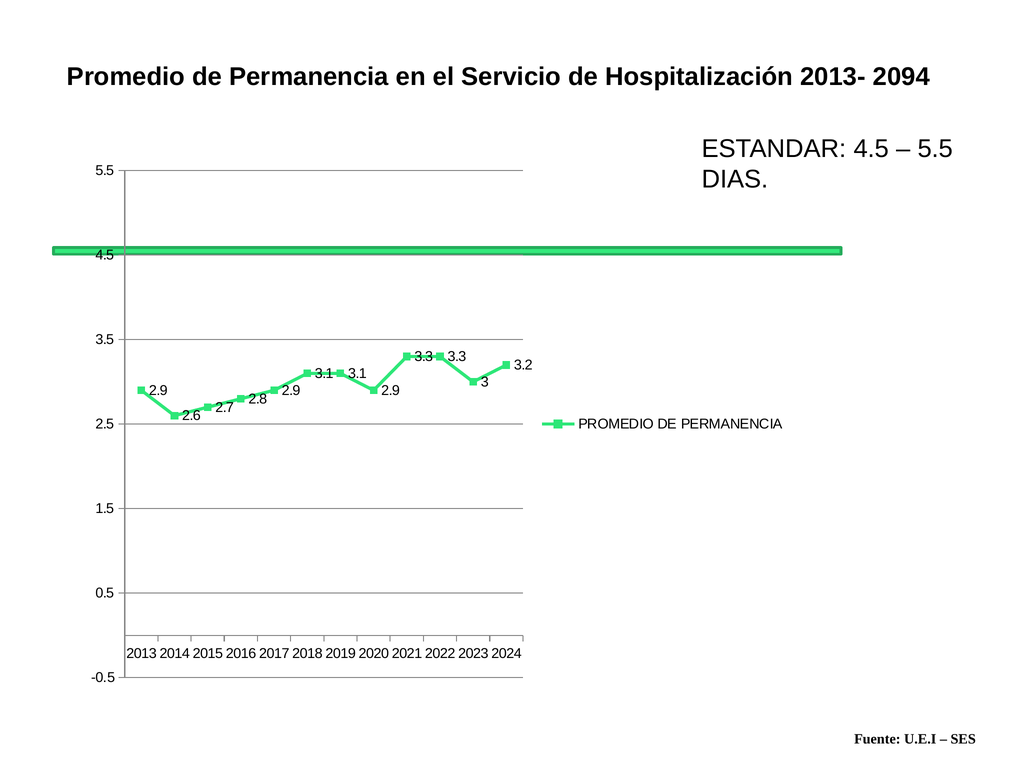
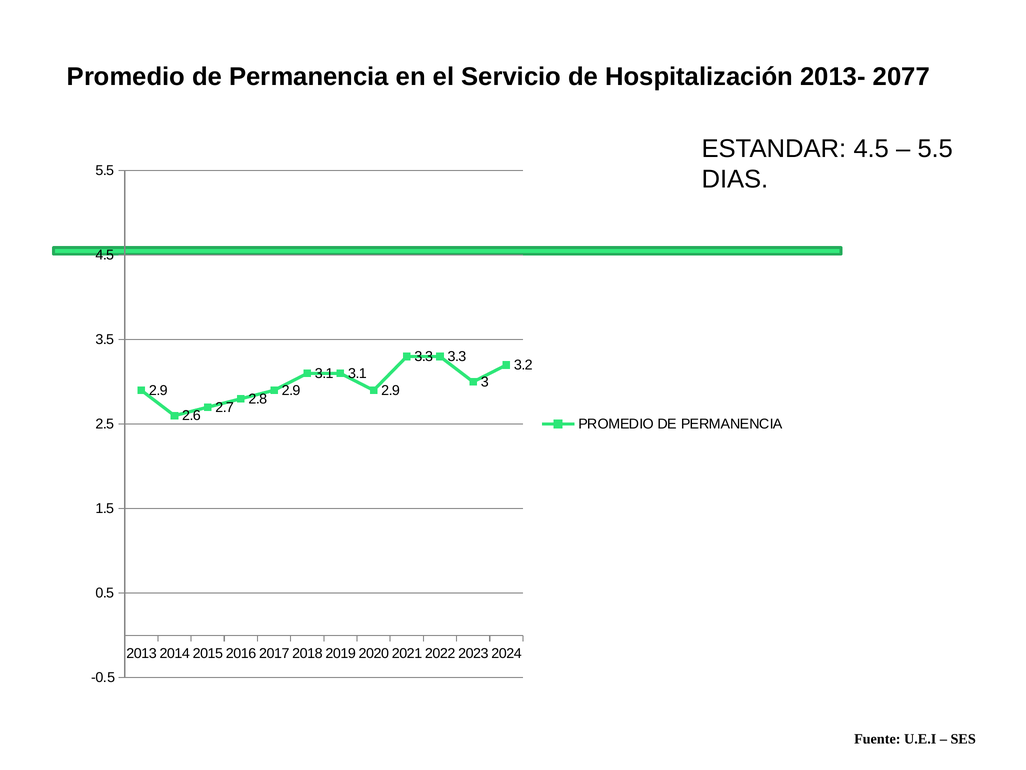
2094: 2094 -> 2077
